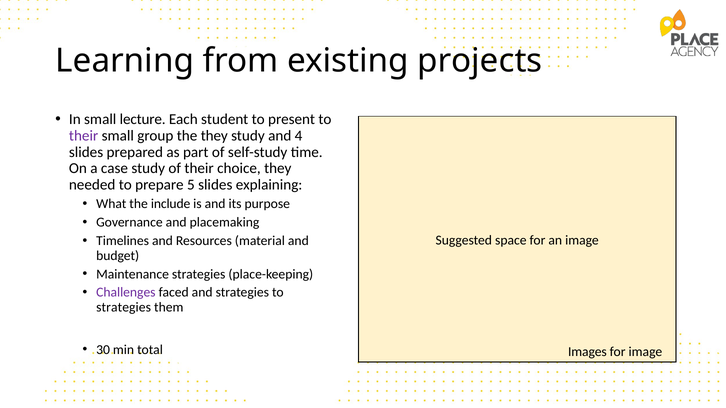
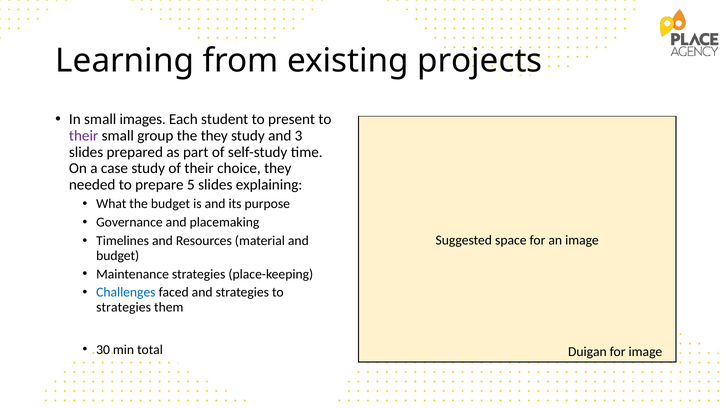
lecture: lecture -> images
4: 4 -> 3
the include: include -> budget
Challenges colour: purple -> blue
Images: Images -> Duigan
